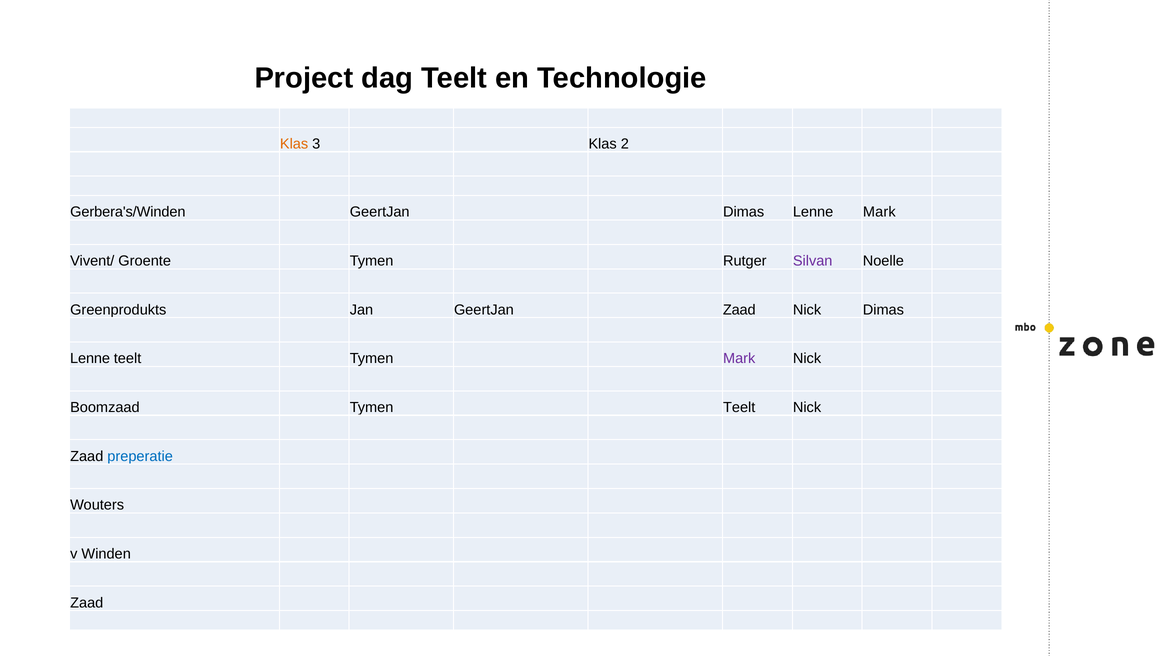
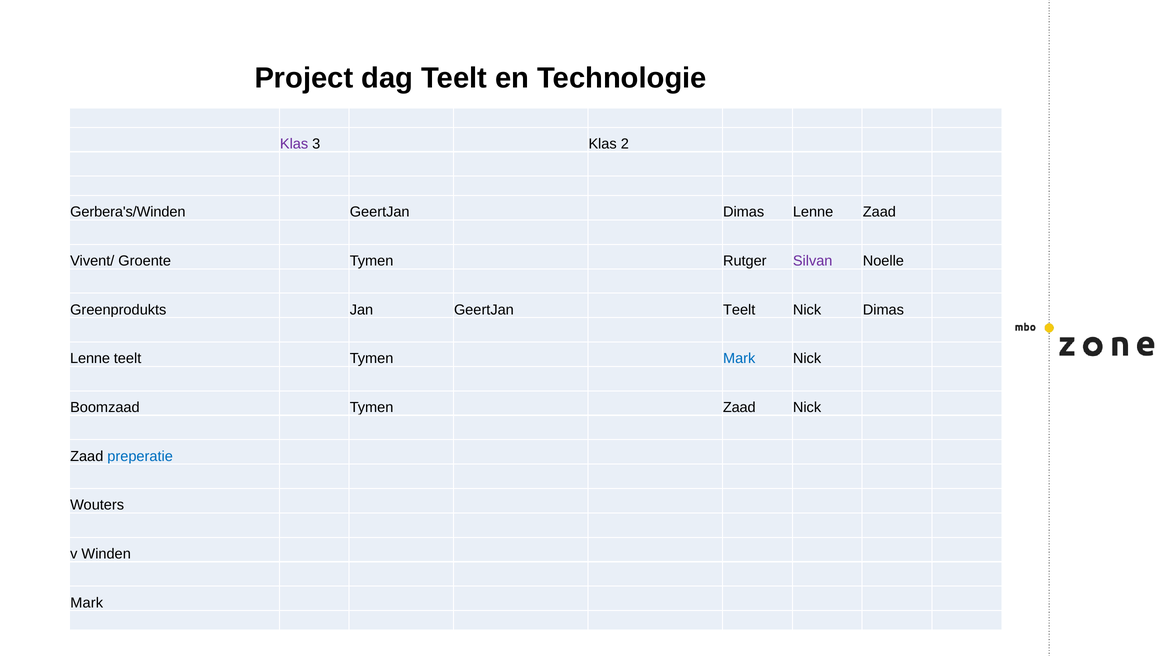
Klas at (294, 144) colour: orange -> purple
Lenne Mark: Mark -> Zaad
GeertJan Zaad: Zaad -> Teelt
Mark at (739, 358) colour: purple -> blue
Tymen Teelt: Teelt -> Zaad
Zaad at (87, 603): Zaad -> Mark
